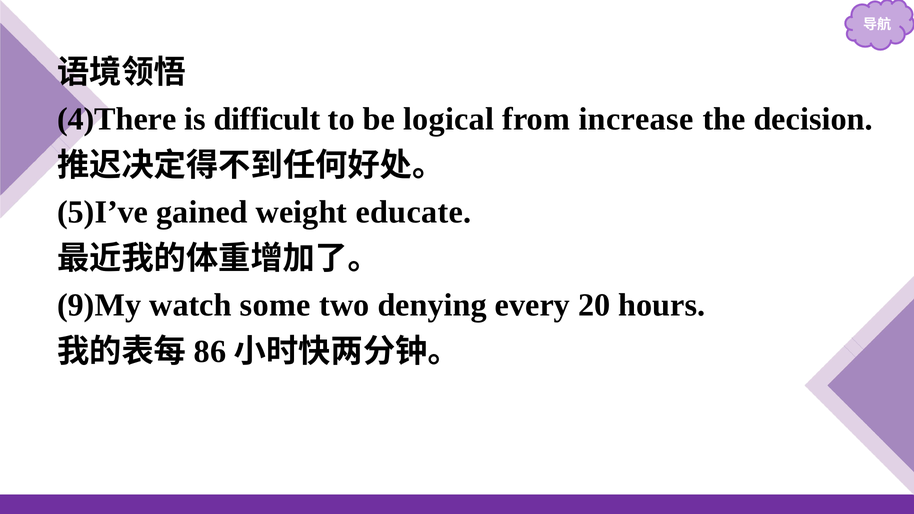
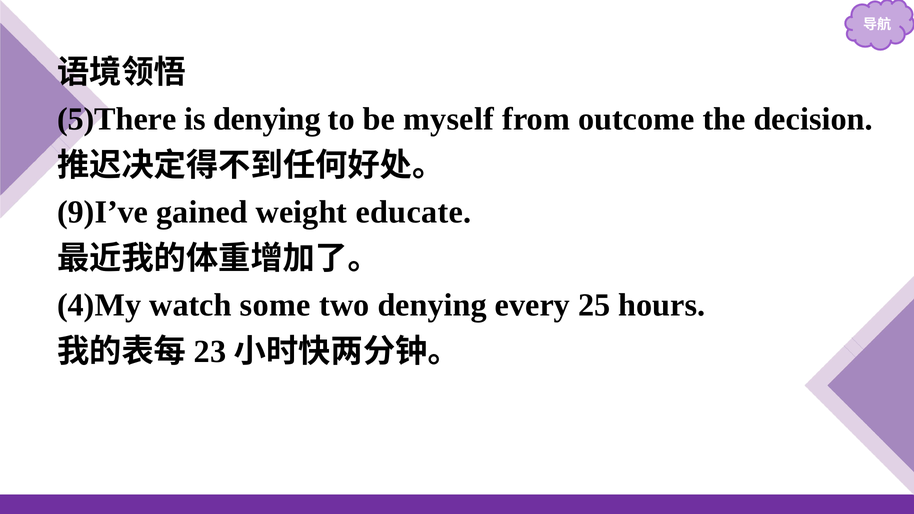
4)There: 4)There -> 5)There
is difficult: difficult -> denying
logical: logical -> myself
increase: increase -> outcome
5)I’ve: 5)I’ve -> 9)I’ve
9)My: 9)My -> 4)My
20: 20 -> 25
86: 86 -> 23
